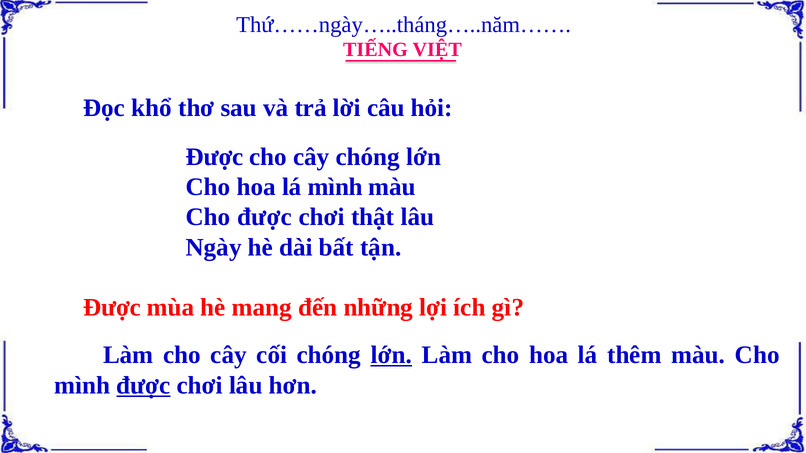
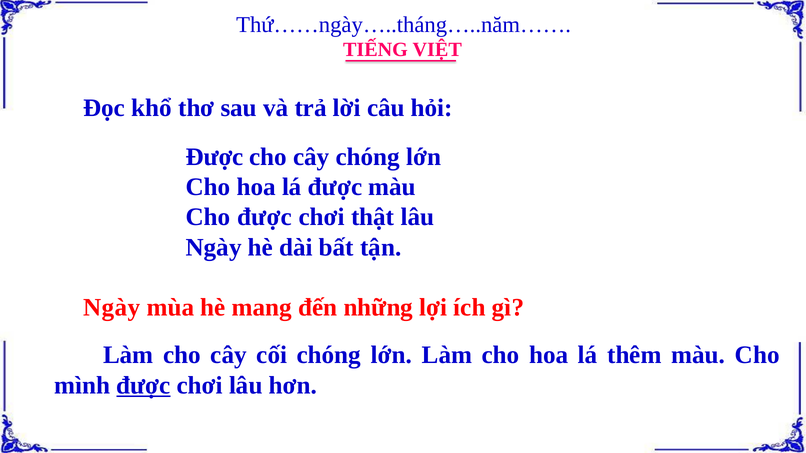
lá mình: mình -> được
Được at (112, 307): Được -> Ngày
lớn at (391, 355) underline: present -> none
